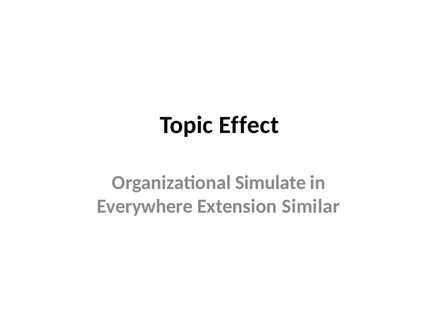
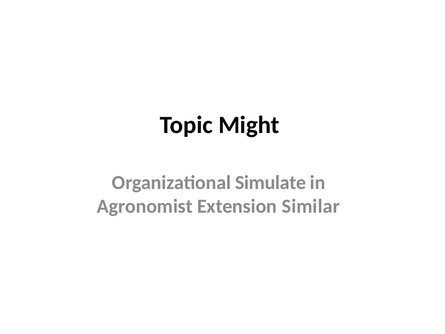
Effect: Effect -> Might
Everywhere: Everywhere -> Agronomist
